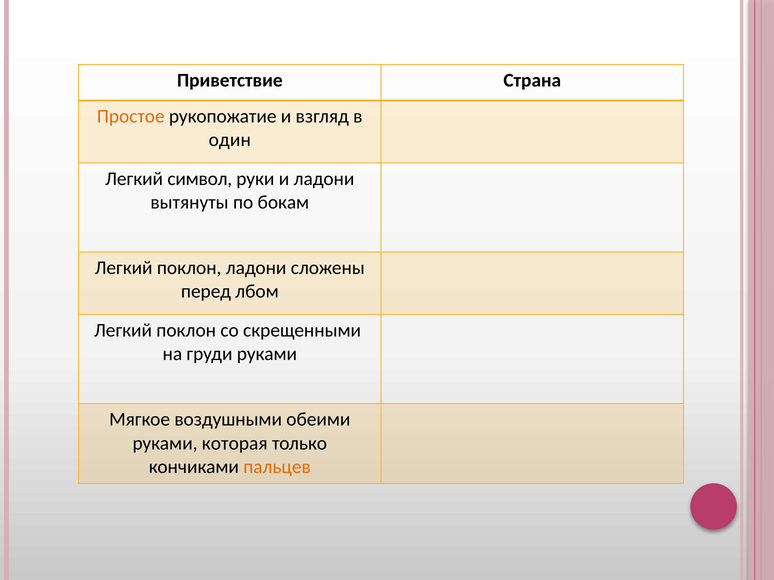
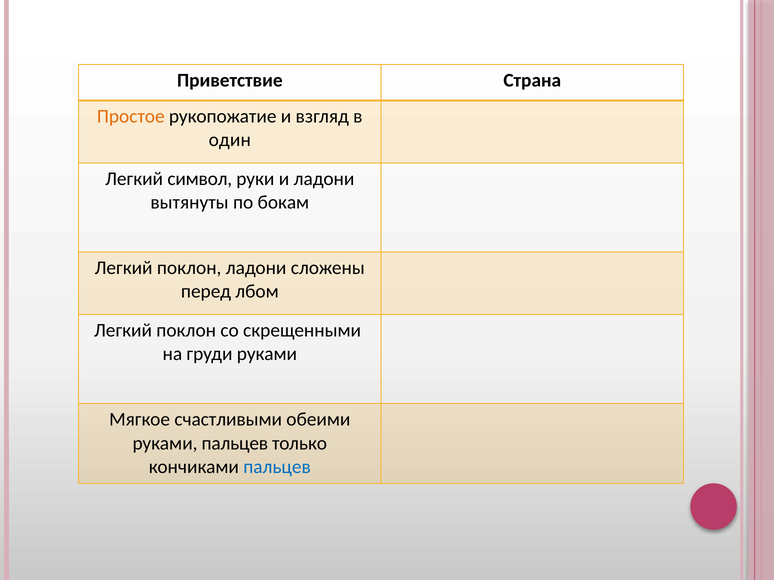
воздушными: воздушными -> счастливыми
руками которая: которая -> пальцев
пальцев at (277, 467) colour: orange -> blue
